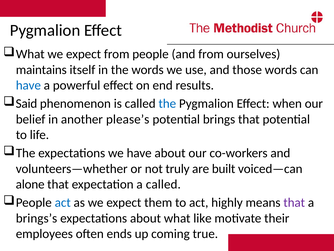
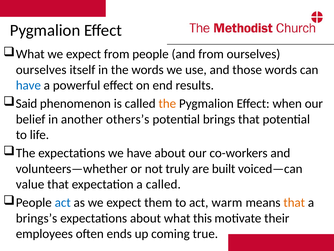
maintains at (41, 70): maintains -> ourselves
the at (167, 103) colour: blue -> orange
please’s: please’s -> others’s
alone: alone -> value
highly: highly -> warm
that at (294, 202) colour: purple -> orange
like: like -> this
